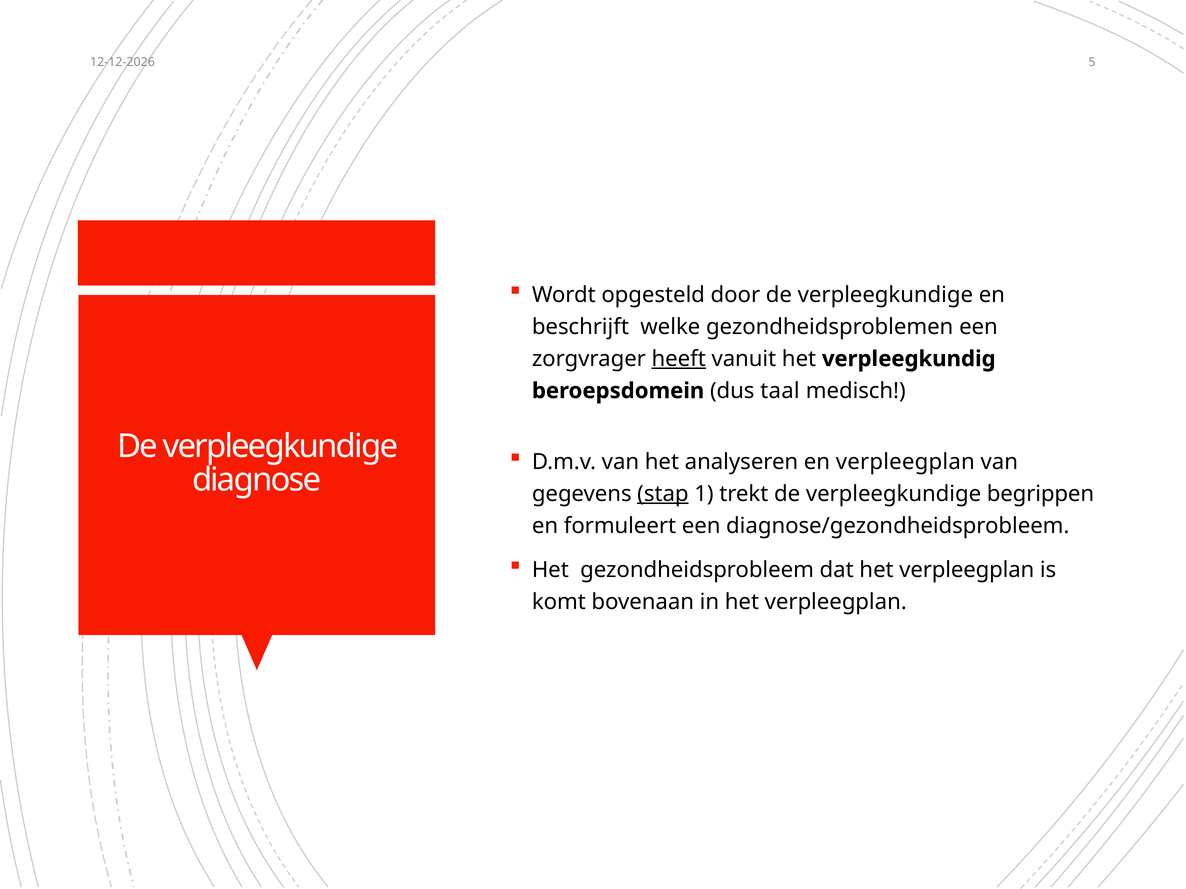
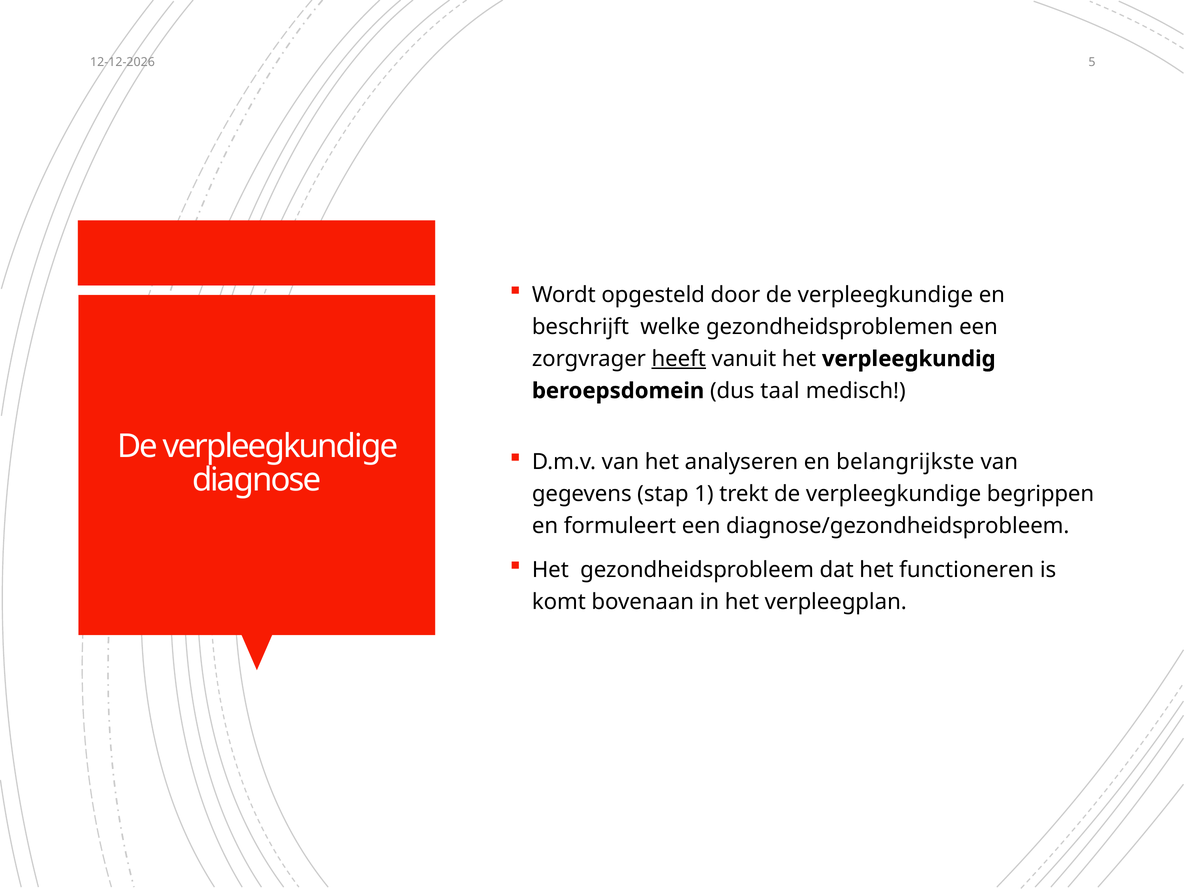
en verpleegplan: verpleegplan -> belangrijkste
stap underline: present -> none
dat het verpleegplan: verpleegplan -> functioneren
